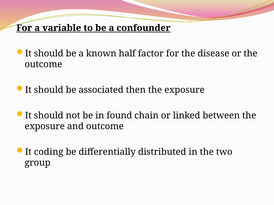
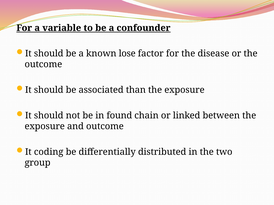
half: half -> lose
then: then -> than
